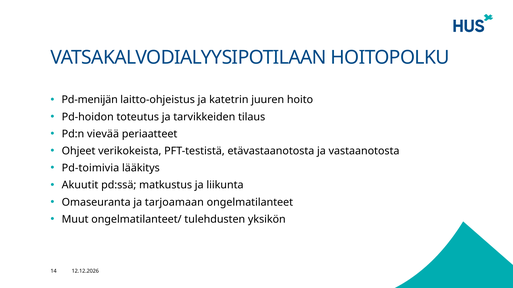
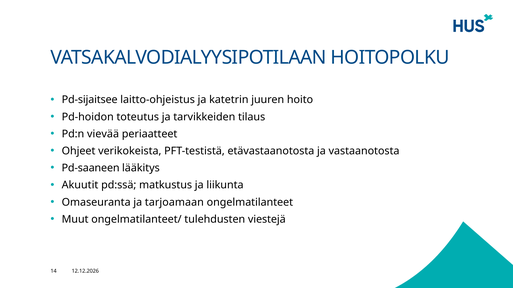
Pd-menijän: Pd-menijän -> Pd-sijaitsee
Pd-toimivia: Pd-toimivia -> Pd-saaneen
yksikön: yksikön -> viestejä
